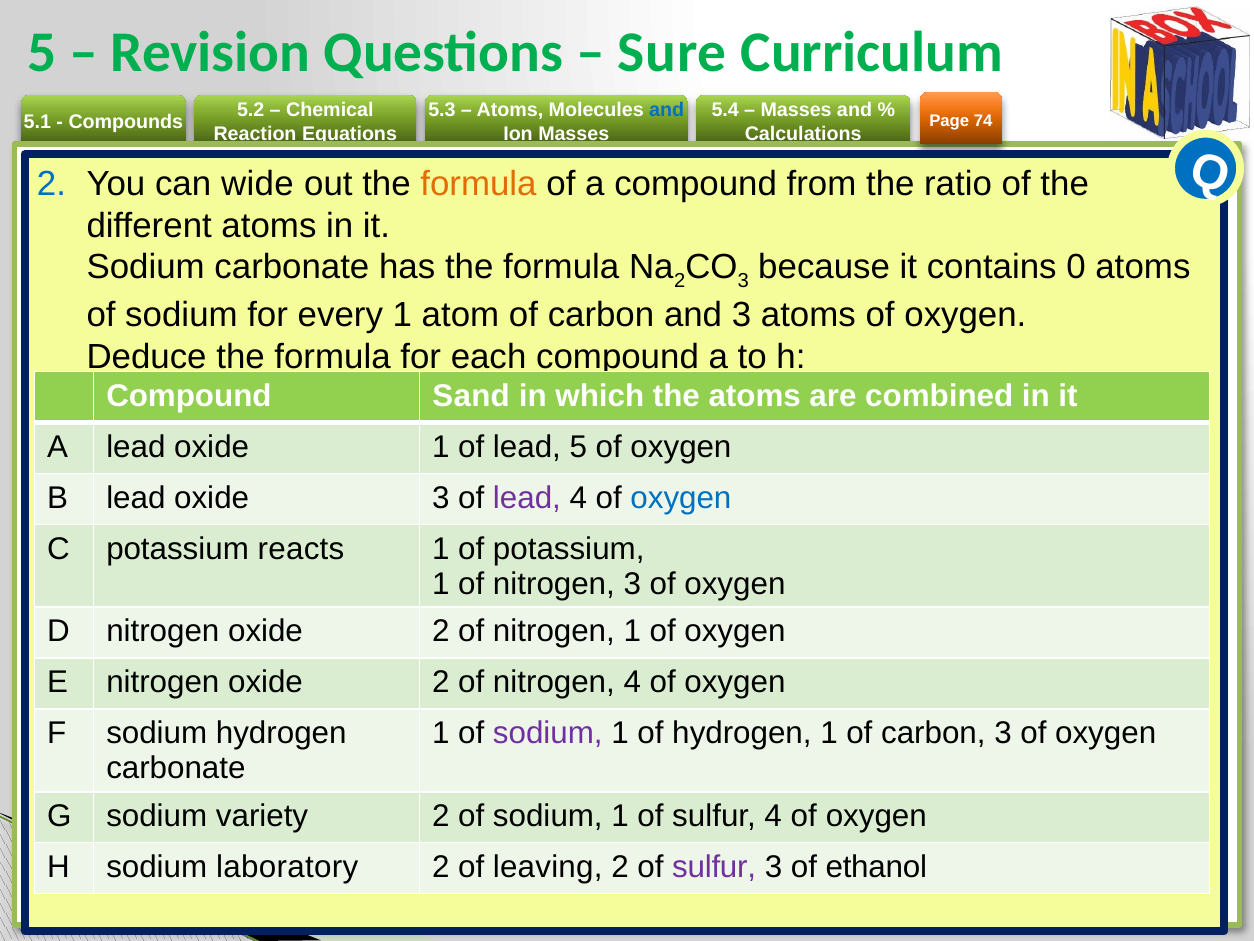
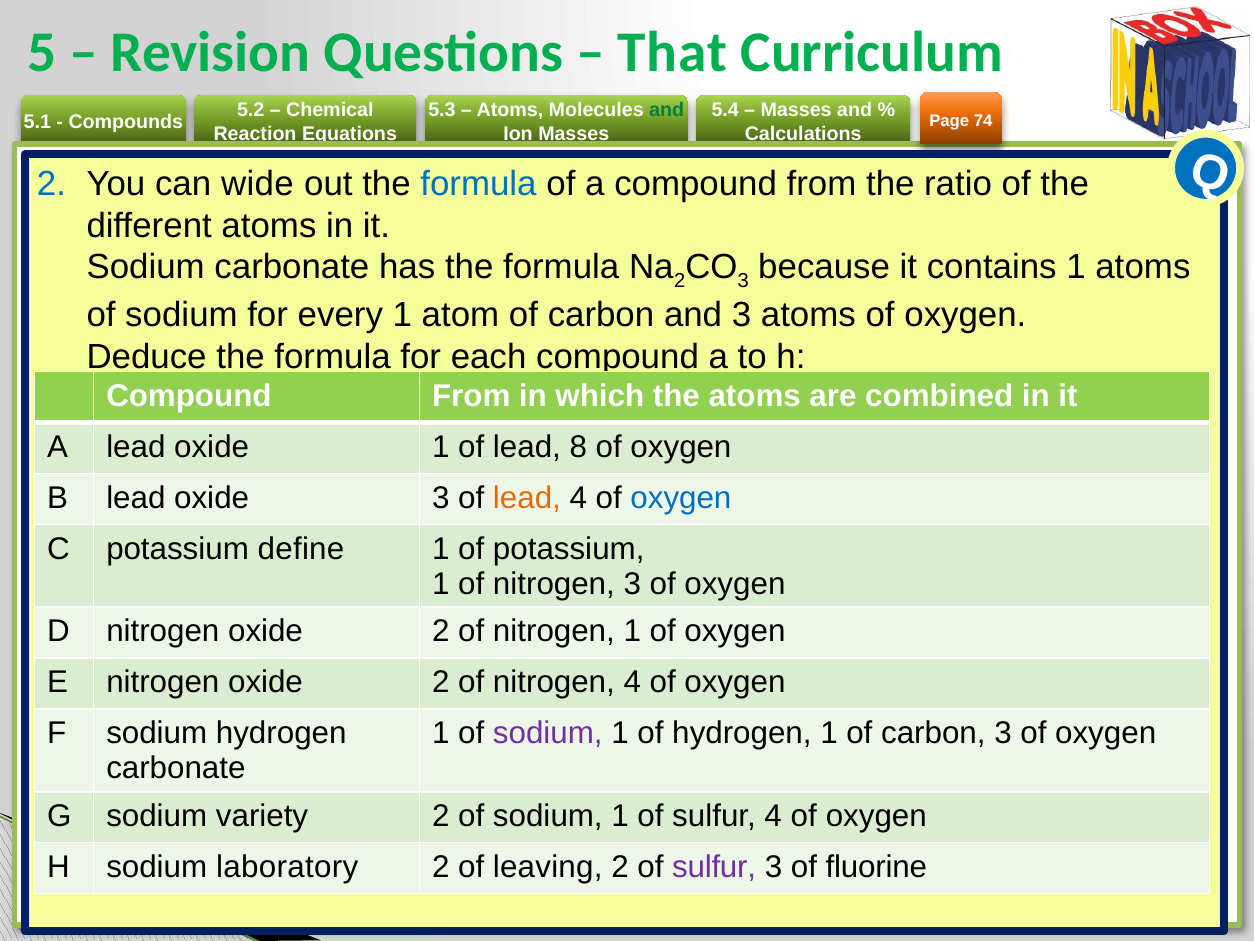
Sure: Sure -> That
and at (667, 110) colour: blue -> green
formula at (478, 184) colour: orange -> blue
contains 0: 0 -> 1
Sand at (471, 396): Sand -> From
lead 5: 5 -> 8
lead at (527, 498) colour: purple -> orange
reacts: reacts -> define
ethanol: ethanol -> fluorine
